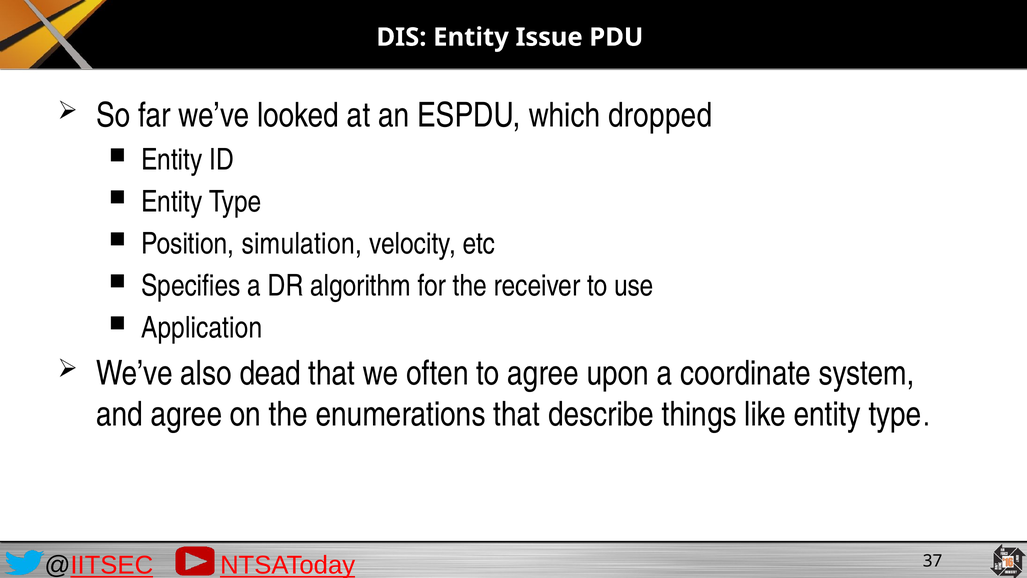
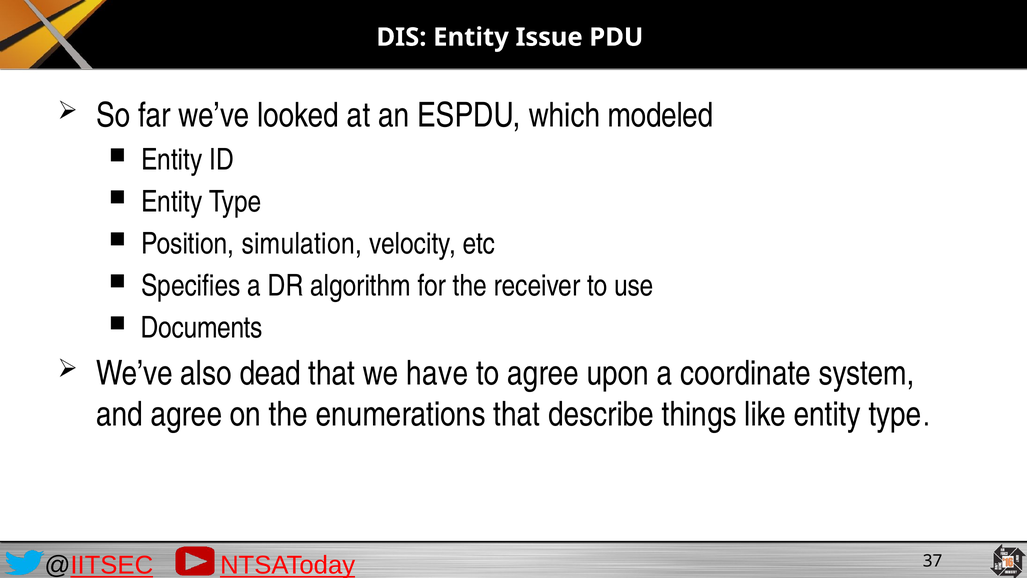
dropped: dropped -> modeled
Application: Application -> Documents
often: often -> have
